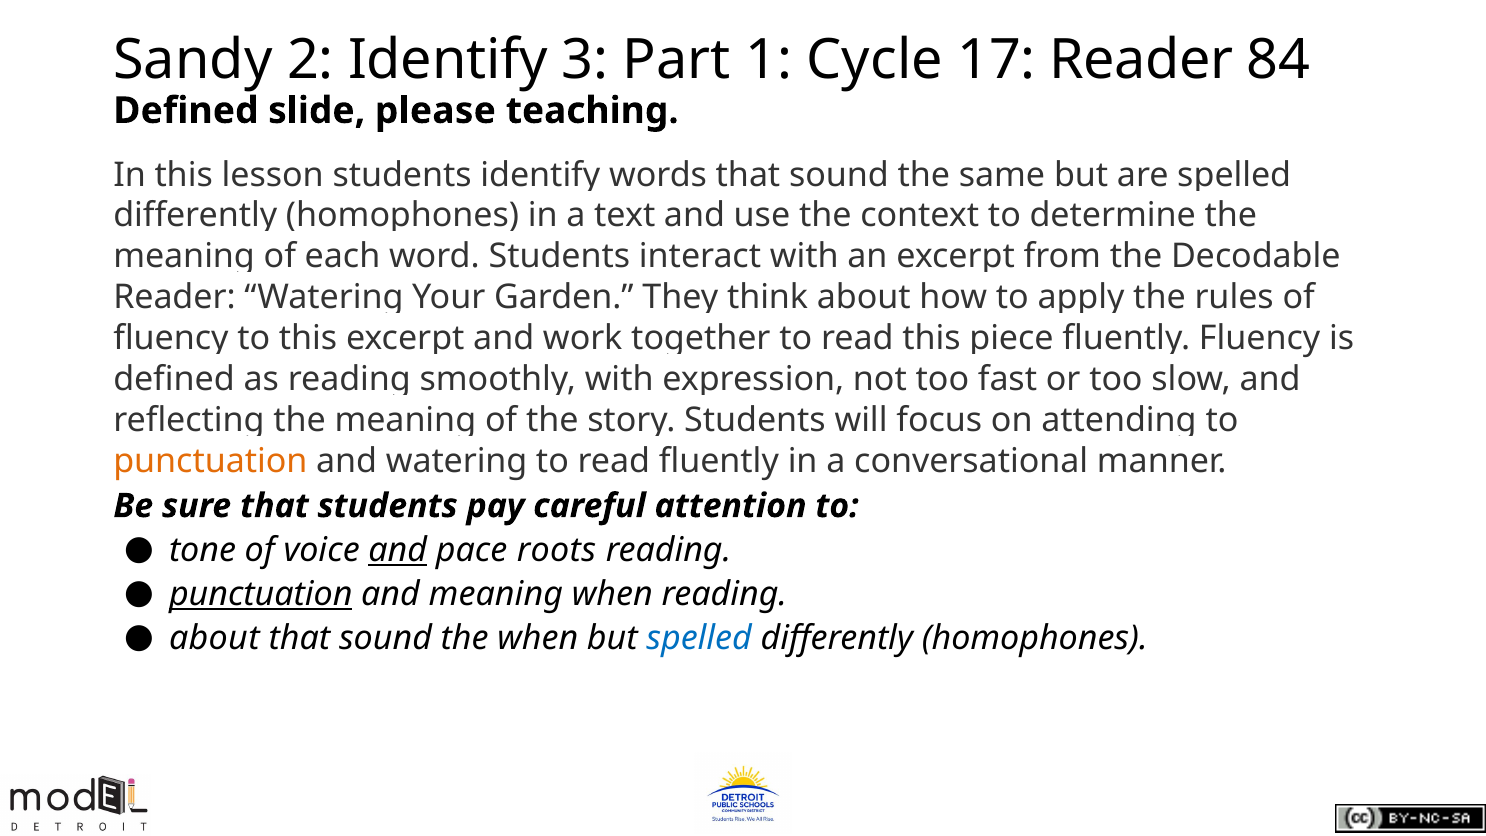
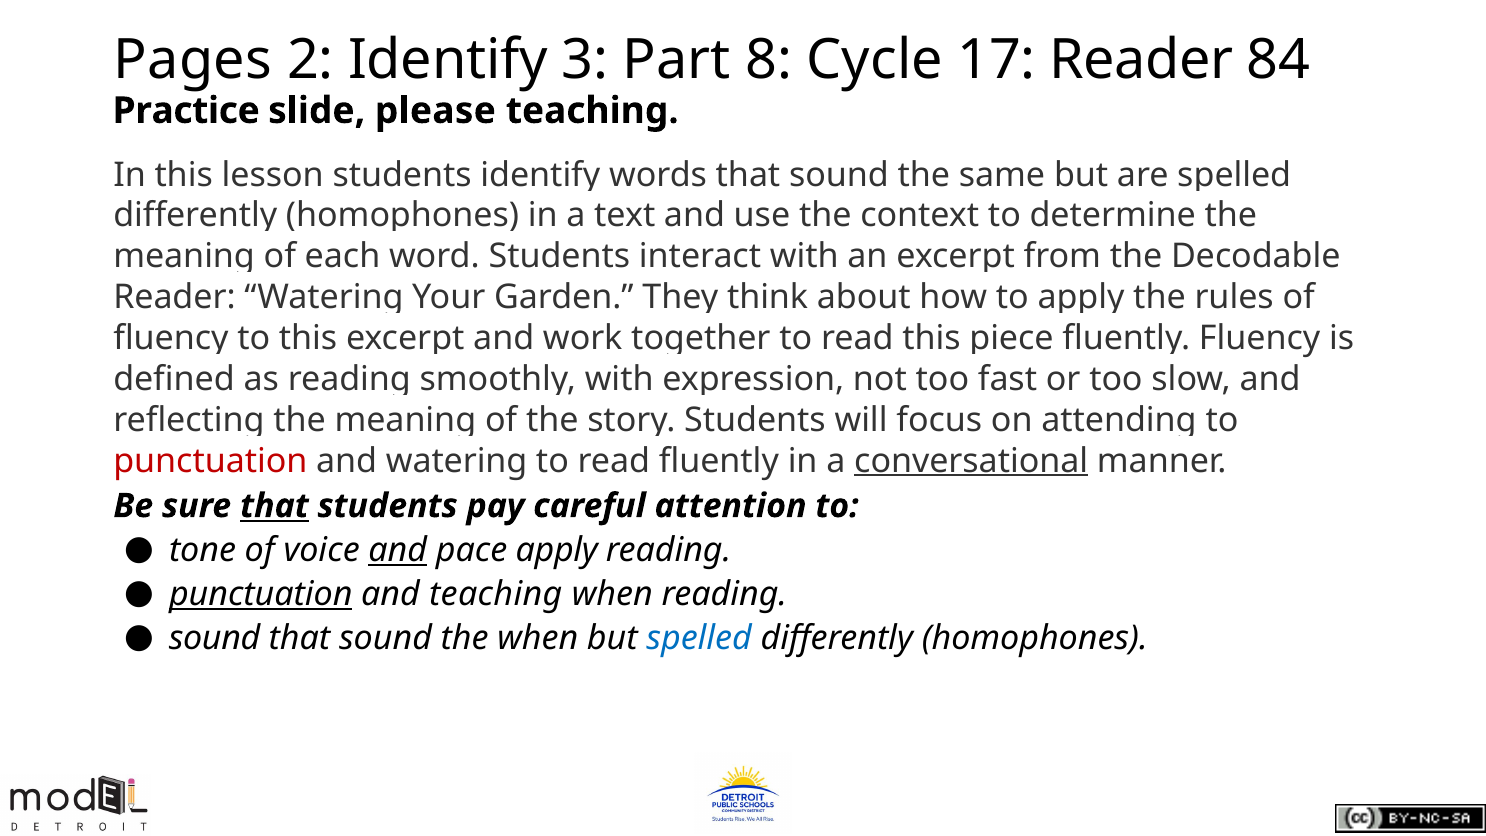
Sandy: Sandy -> Pages
1: 1 -> 8
Defined at (186, 111): Defined -> Practice
punctuation at (210, 461) colour: orange -> red
conversational underline: none -> present
that at (274, 506) underline: none -> present
pace roots: roots -> apply
and meaning: meaning -> teaching
about at (214, 638): about -> sound
